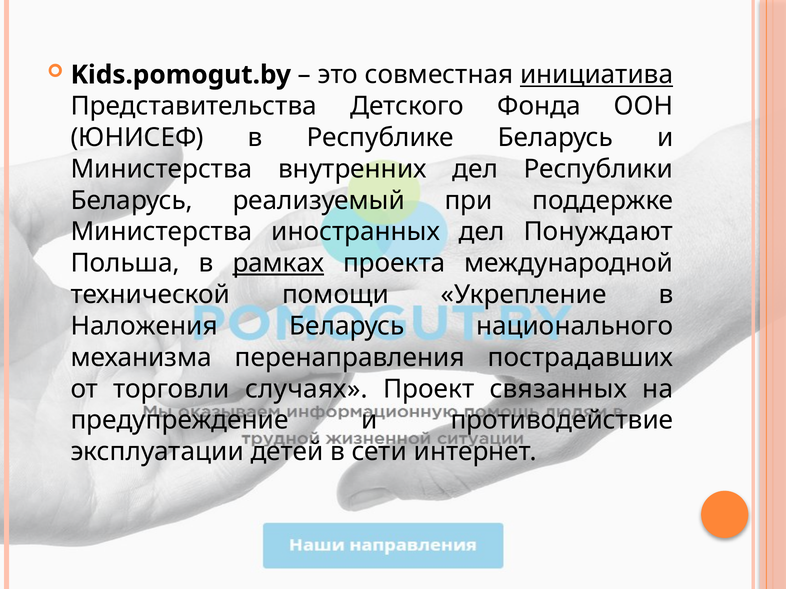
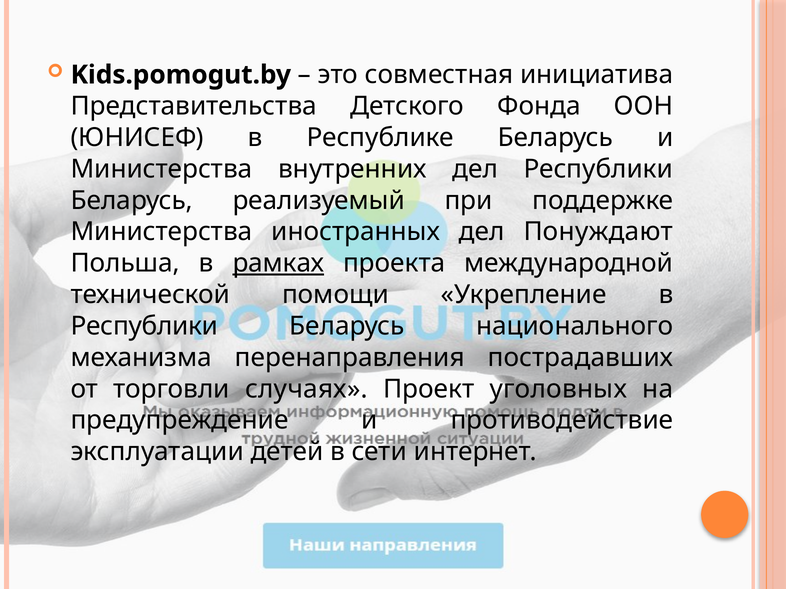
инициатива underline: present -> none
Наложения at (144, 326): Наложения -> Республики
связанных: связанных -> уголовных
